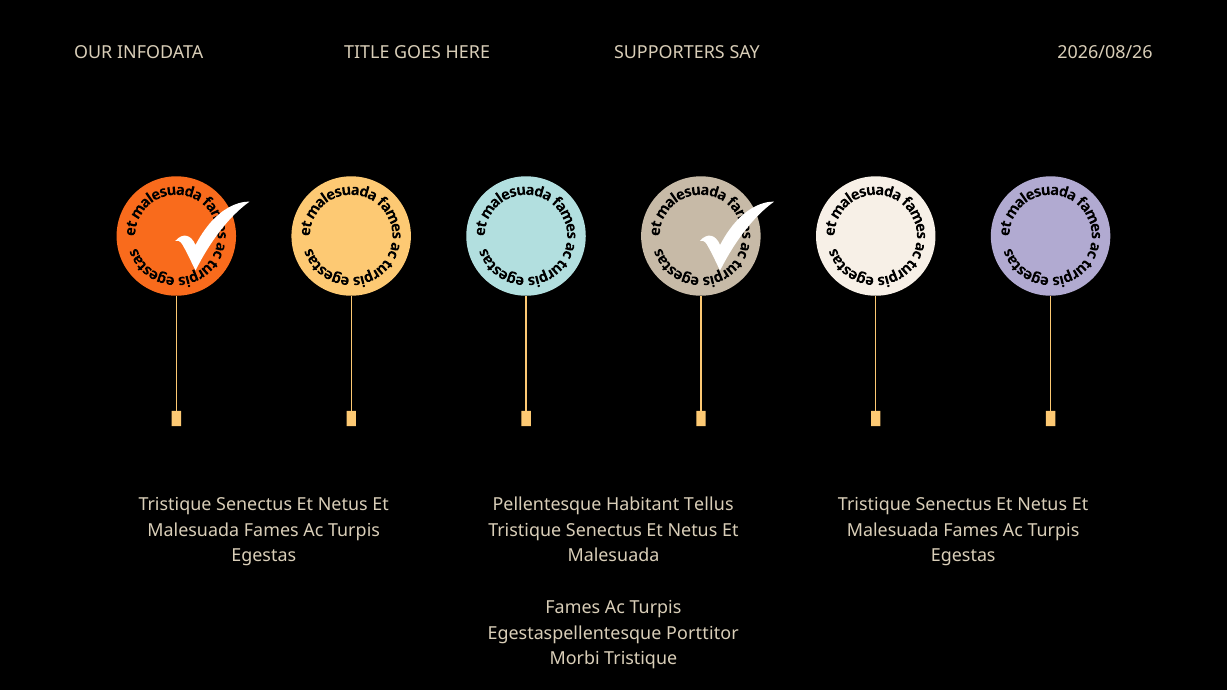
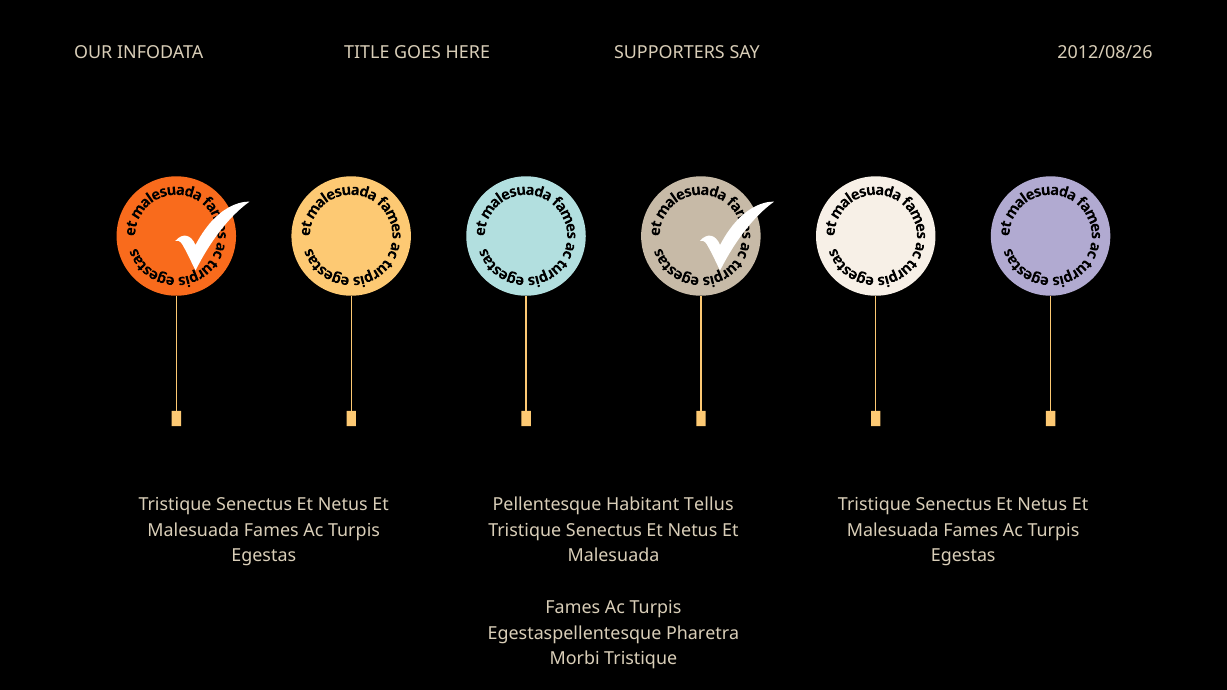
2026/08/26: 2026/08/26 -> 2012/08/26
Porttitor: Porttitor -> Pharetra
